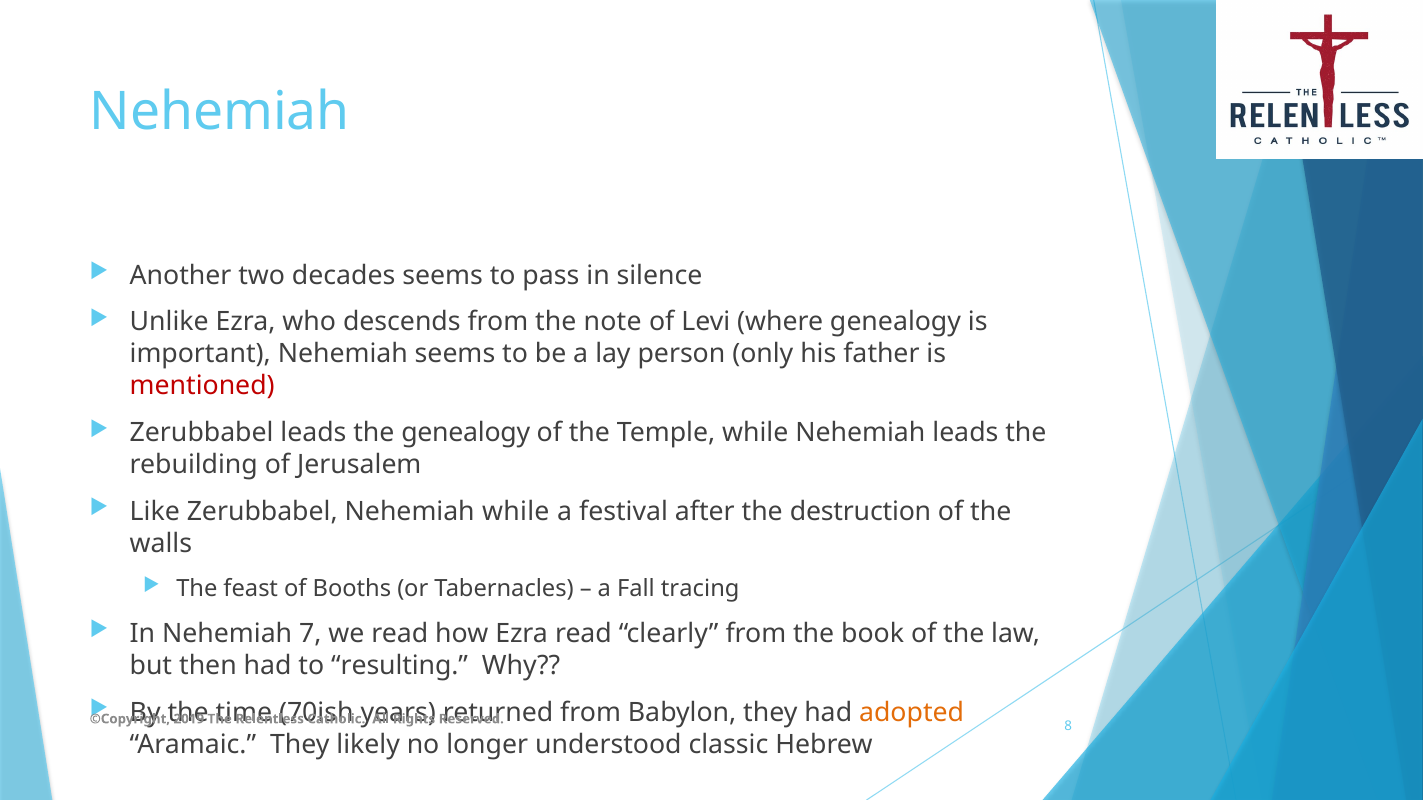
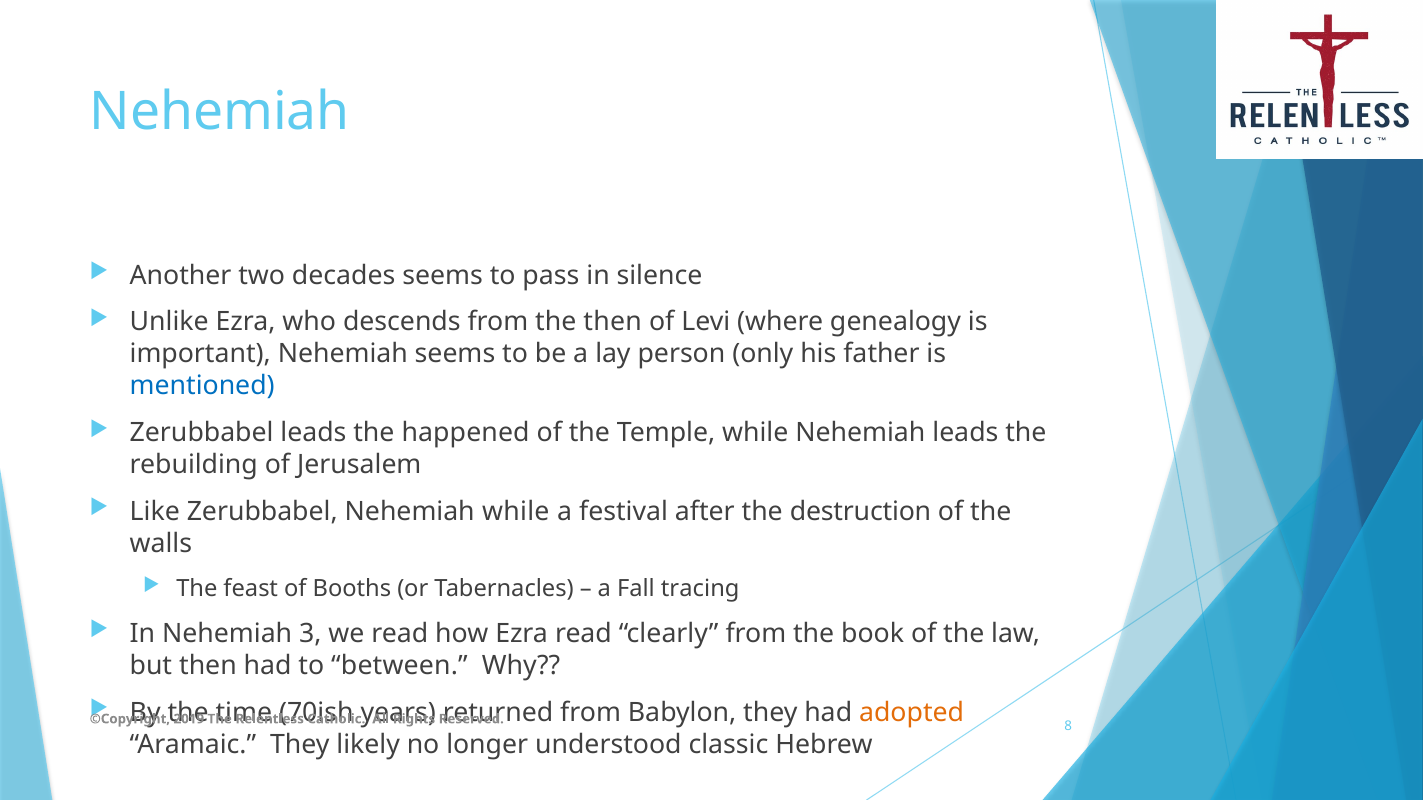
the note: note -> then
mentioned colour: red -> blue
the genealogy: genealogy -> happened
7: 7 -> 3
resulting: resulting -> between
